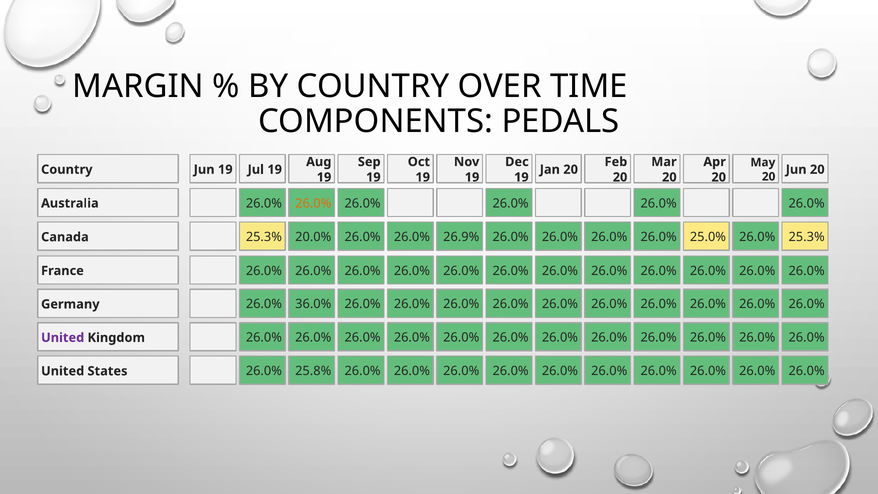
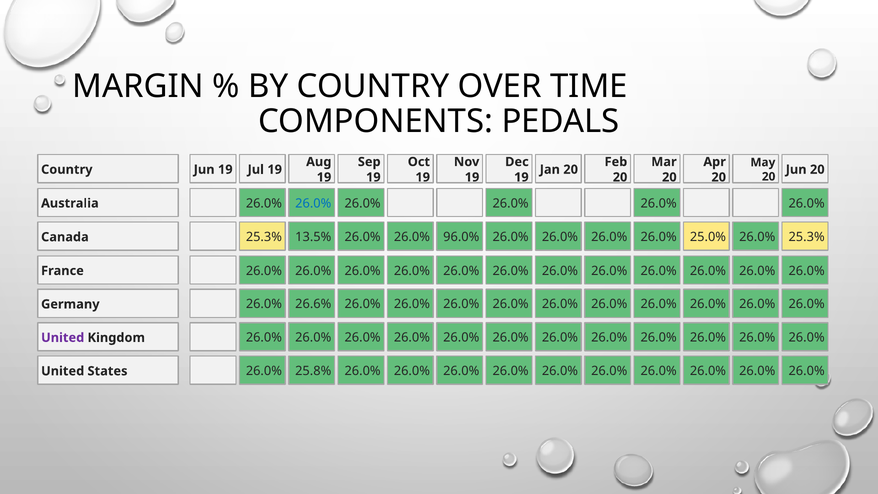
26.0% at (313, 203) colour: orange -> blue
20.0%: 20.0% -> 13.5%
26.9%: 26.9% -> 96.0%
36.0%: 36.0% -> 26.6%
